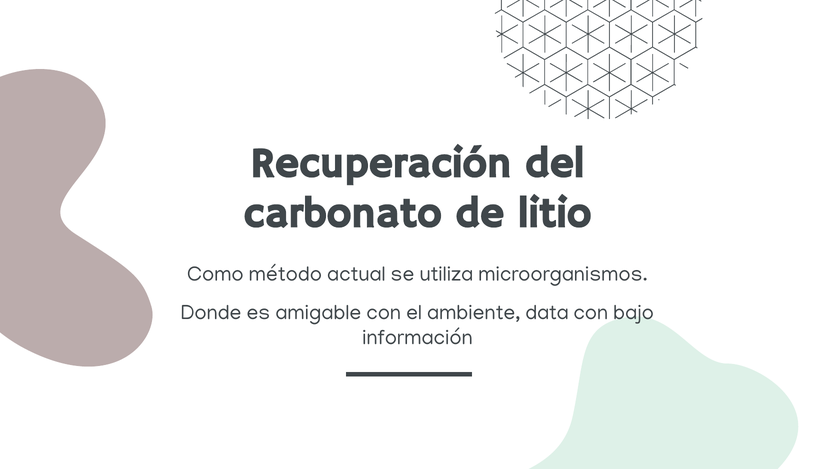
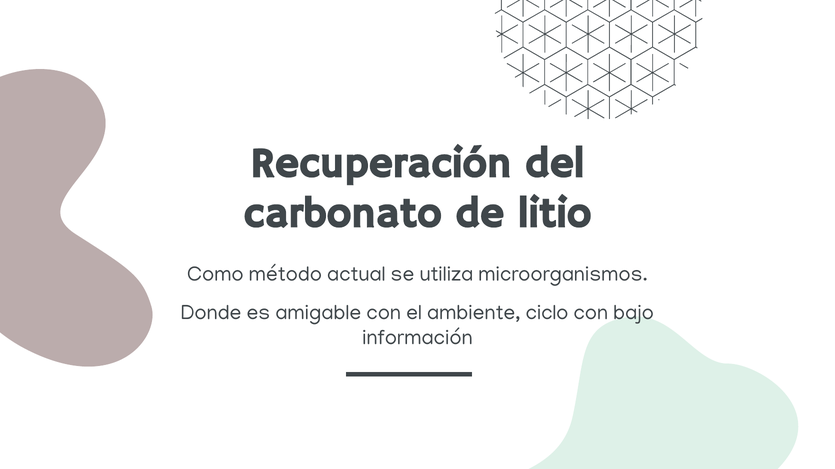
data: data -> ciclo
